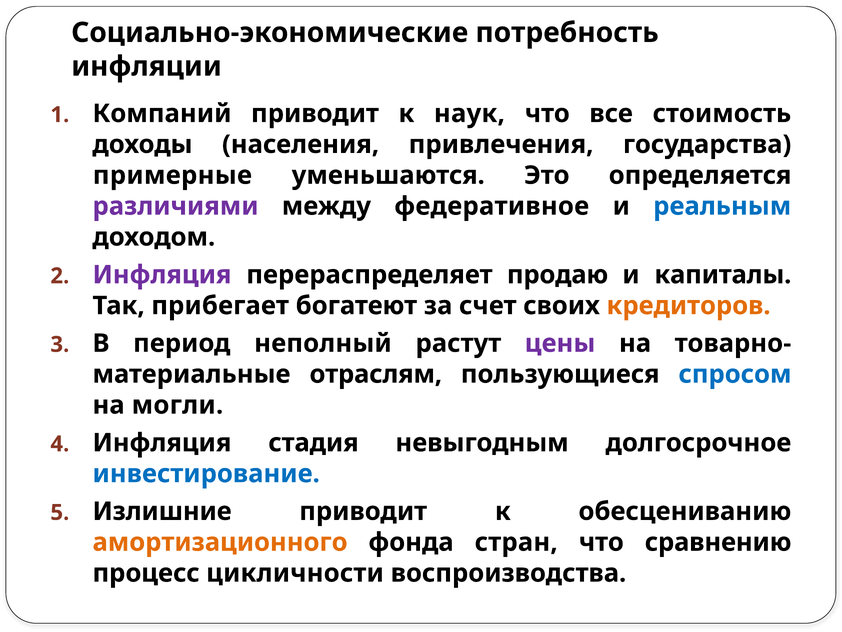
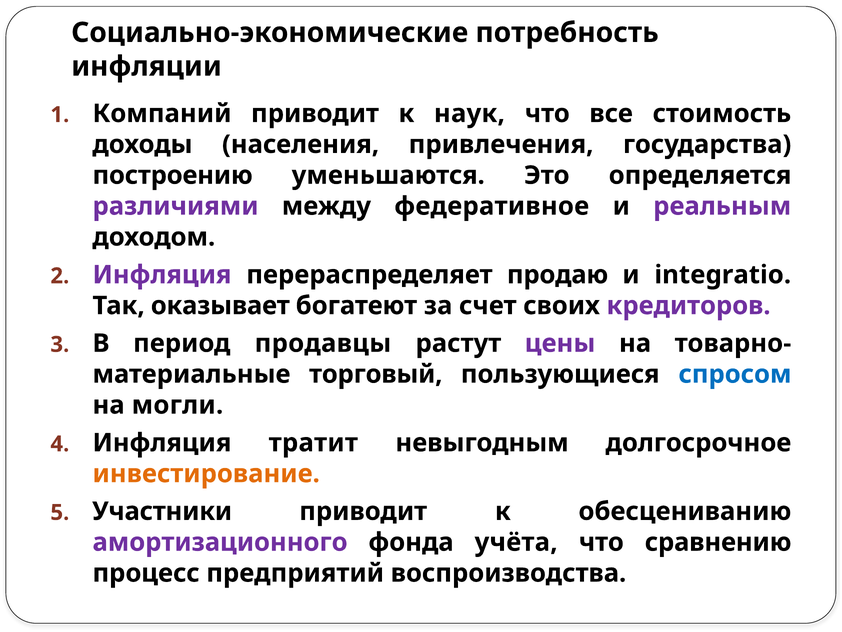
примерные: примерные -> построению
реальным colour: blue -> purple
капиталы: капиталы -> integratio
прибегает: прибегает -> оказывает
кредиторов colour: orange -> purple
неполный: неполный -> продавцы
отраслям: отраслям -> торговый
стадия: стадия -> тратит
инвестирование colour: blue -> orange
Излишние: Излишние -> Участники
амортизационного colour: orange -> purple
стран: стран -> учёта
цикличности: цикличности -> предприятий
